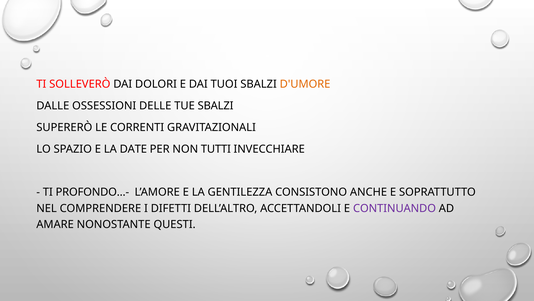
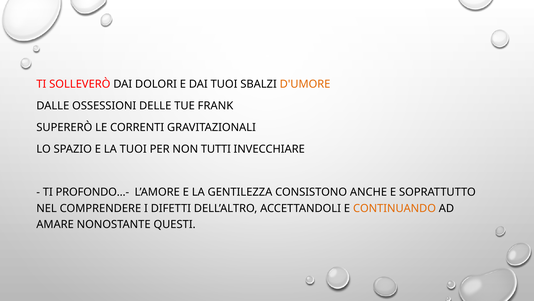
TUE SBALZI: SBALZI -> FRANK
LA DATE: DATE -> TUOI
CONTINUANDO colour: purple -> orange
